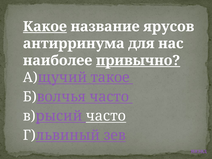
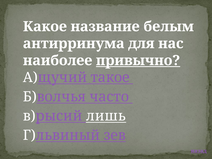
Какое underline: present -> none
ярусов: ярусов -> белым
в)рысий часто: часто -> лишь
